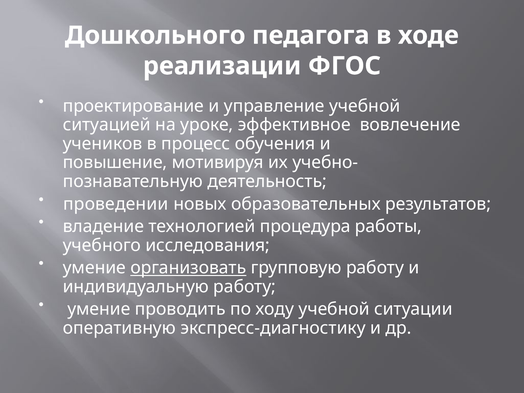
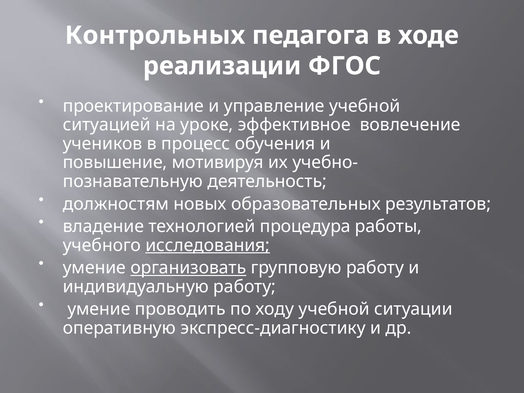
Дошкольного: Дошкольного -> Контрольных
проведении: проведении -> должностям
исследования underline: none -> present
